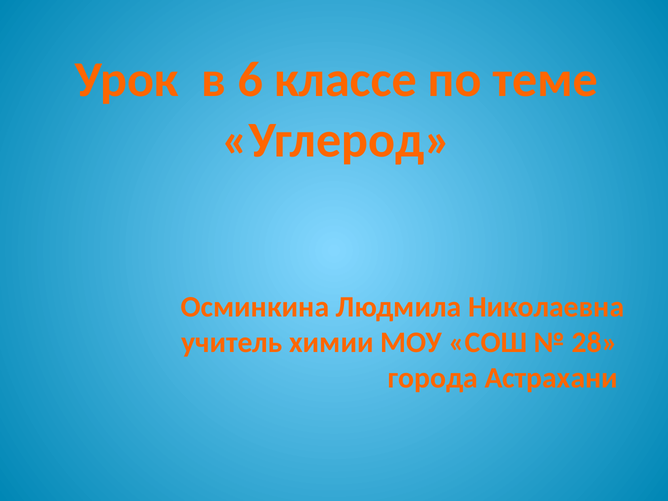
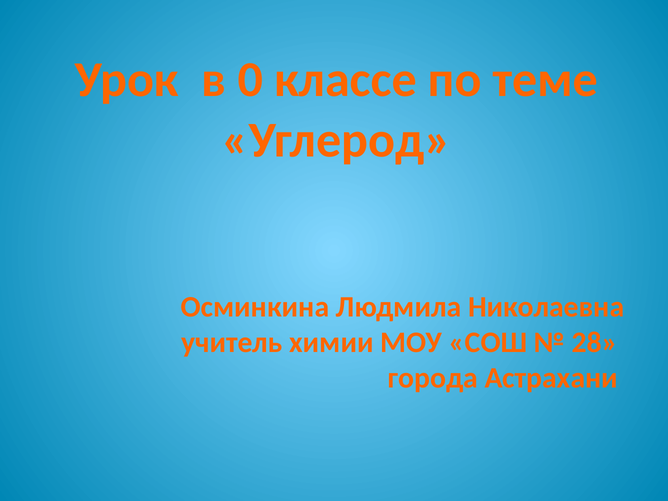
6: 6 -> 0
